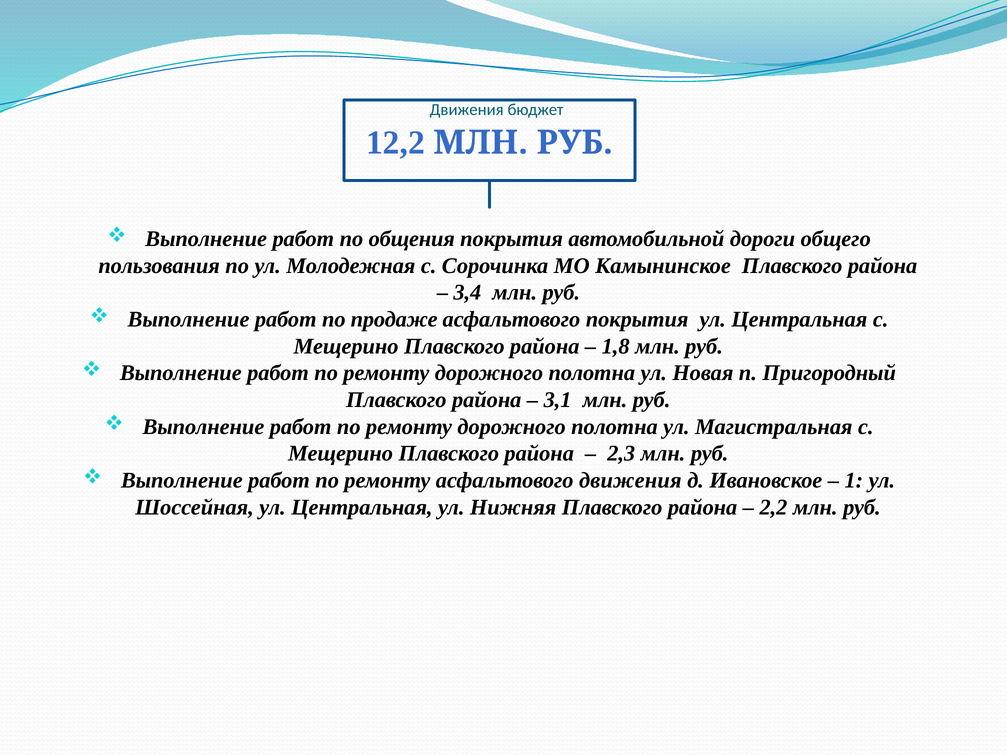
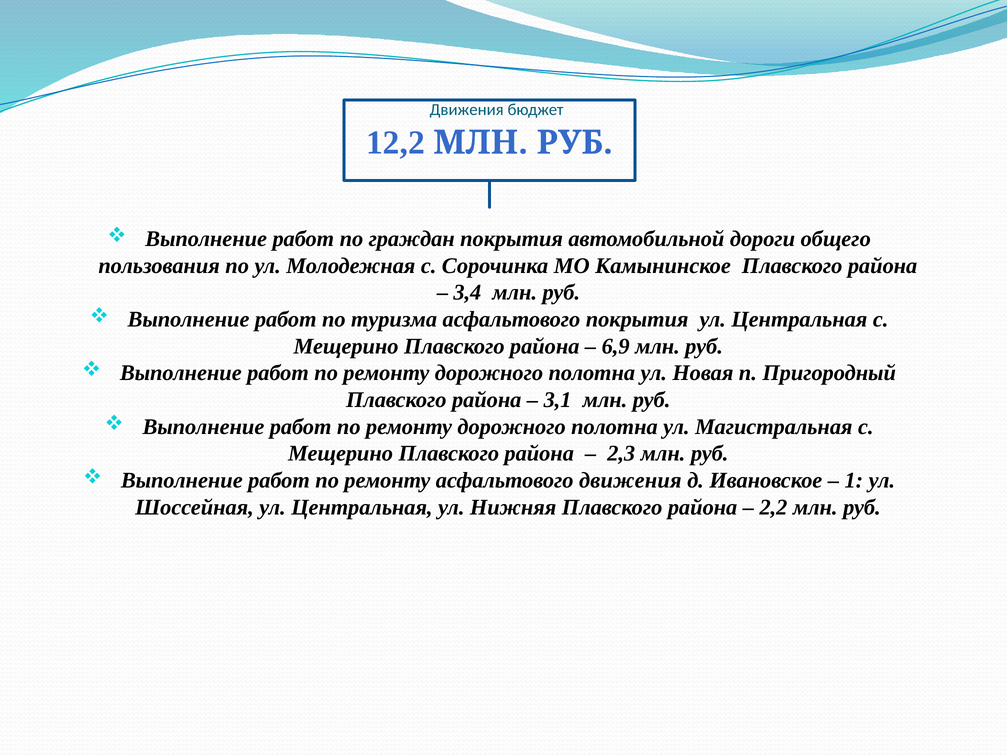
общения: общения -> граждан
продаже: продаже -> туризма
1,8: 1,8 -> 6,9
